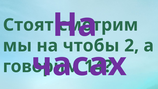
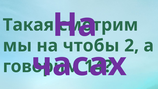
Стоят: Стоят -> Такая
